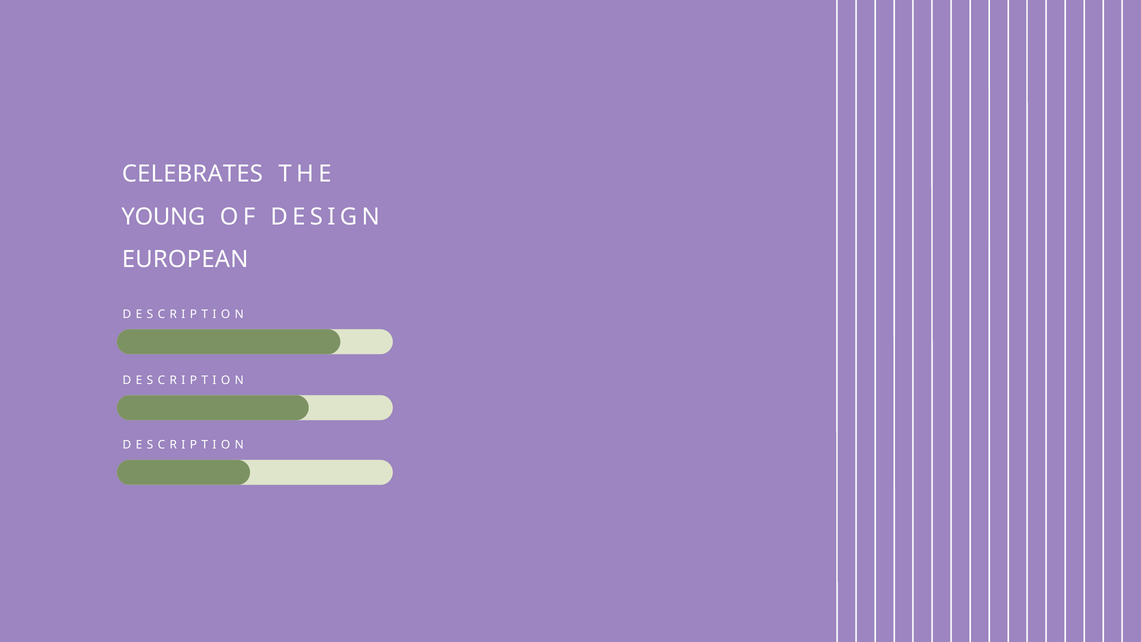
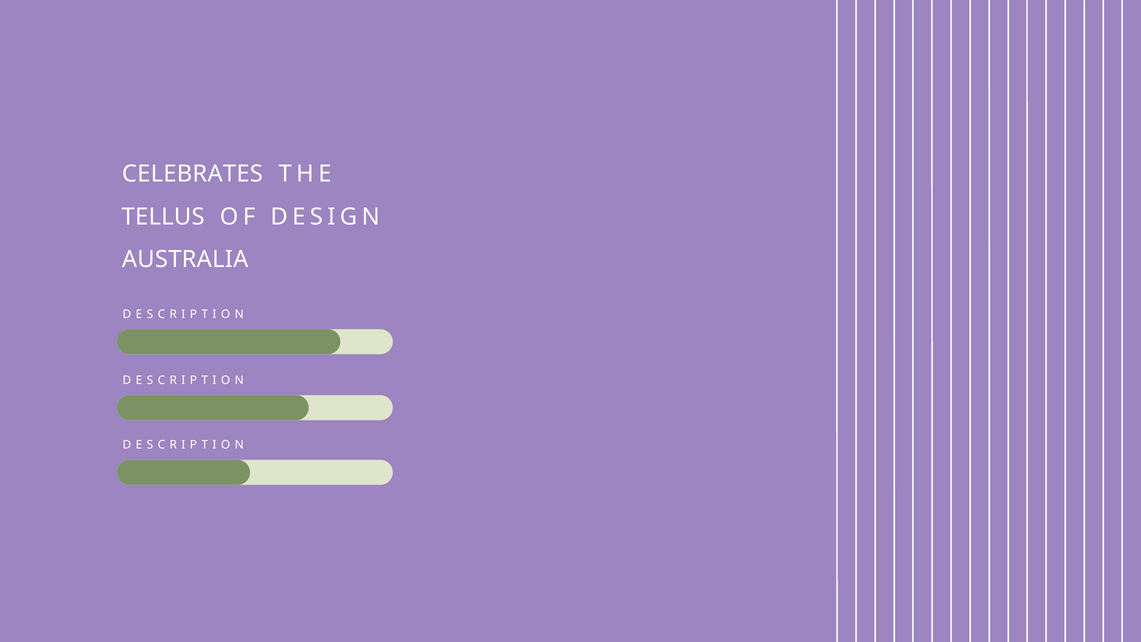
YOUNG: YOUNG -> TELLUS
EUROPEAN: EUROPEAN -> AUSTRALIA
